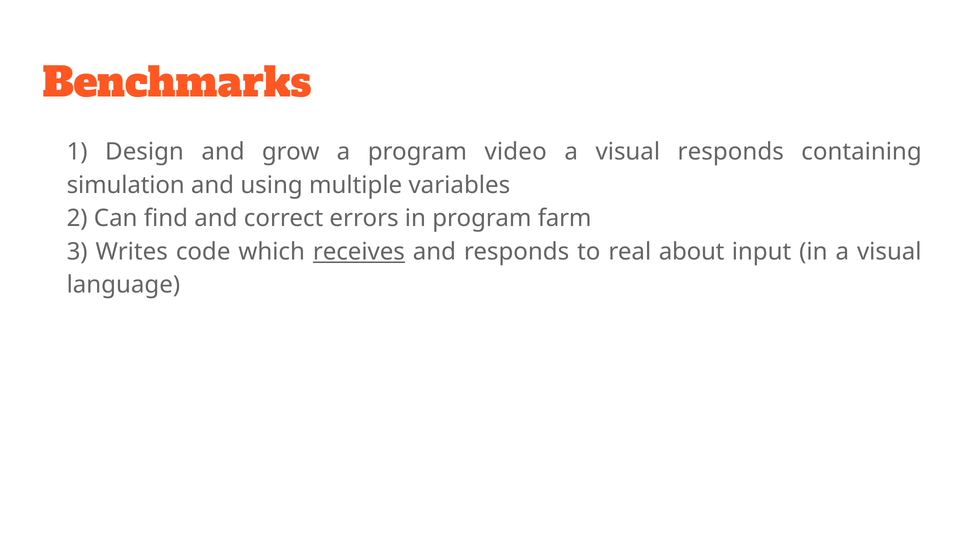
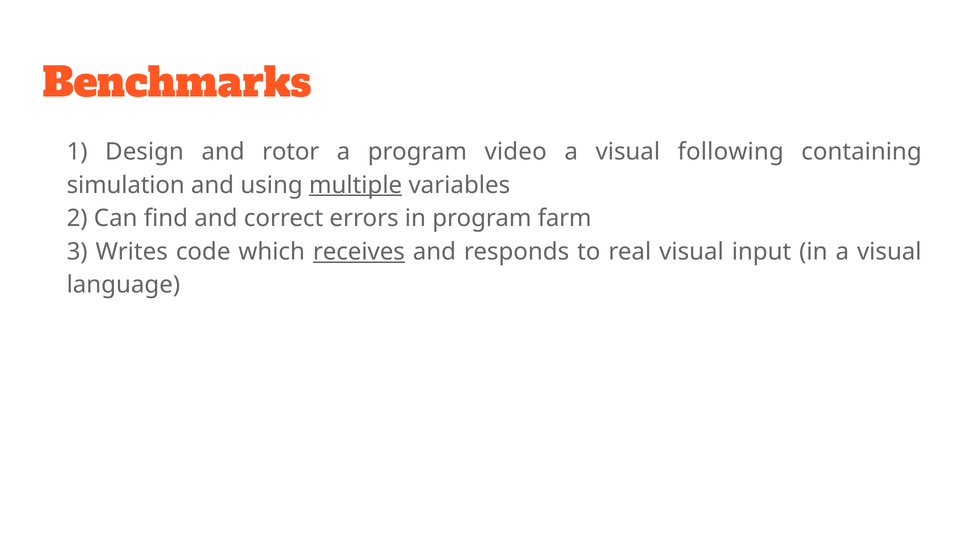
grow: grow -> rotor
visual responds: responds -> following
multiple underline: none -> present
real about: about -> visual
